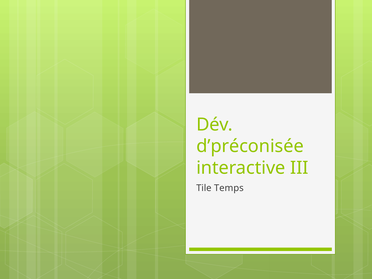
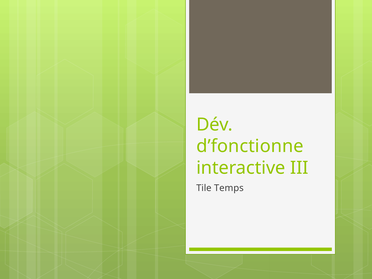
d’préconisée: d’préconisée -> d’fonctionne
